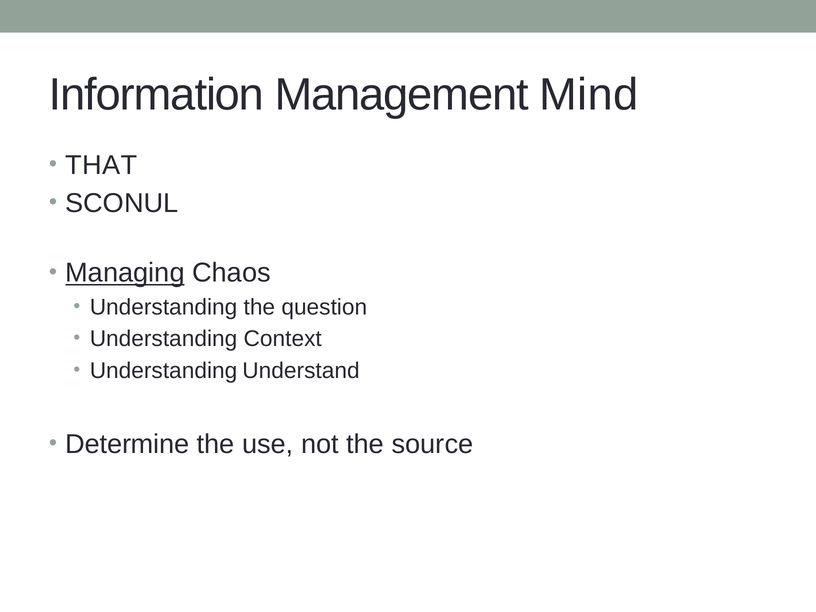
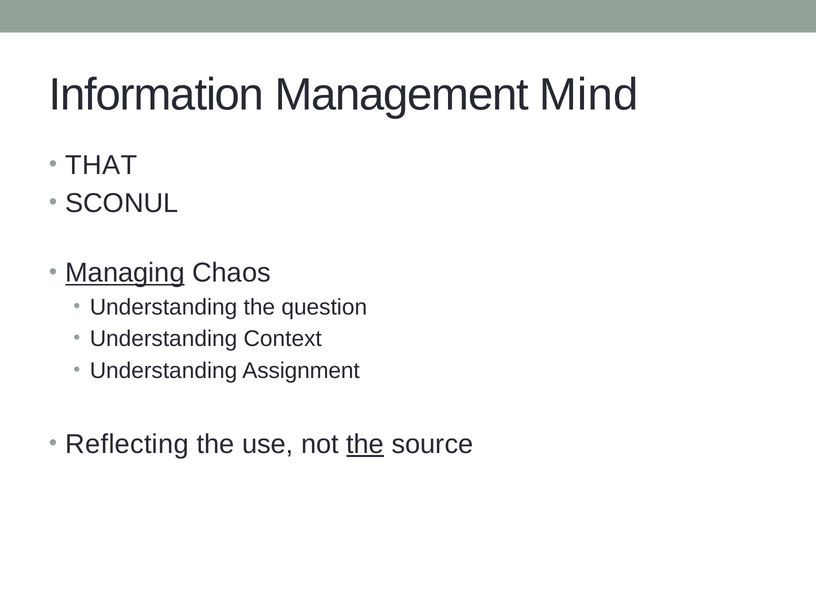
Understand: Understand -> Assignment
Determine: Determine -> Reflecting
the at (365, 444) underline: none -> present
